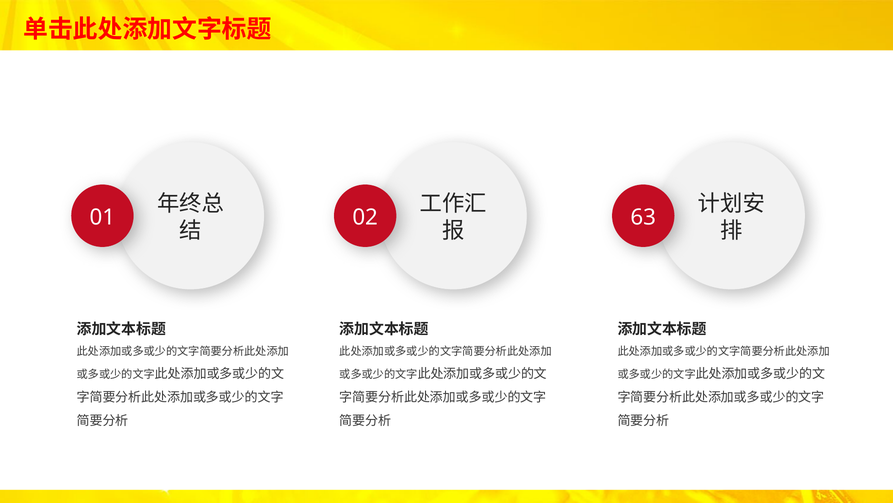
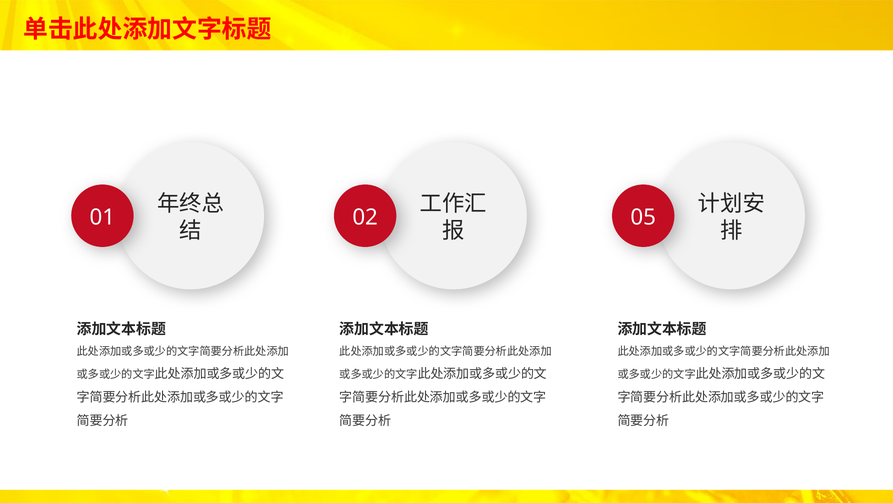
63: 63 -> 05
